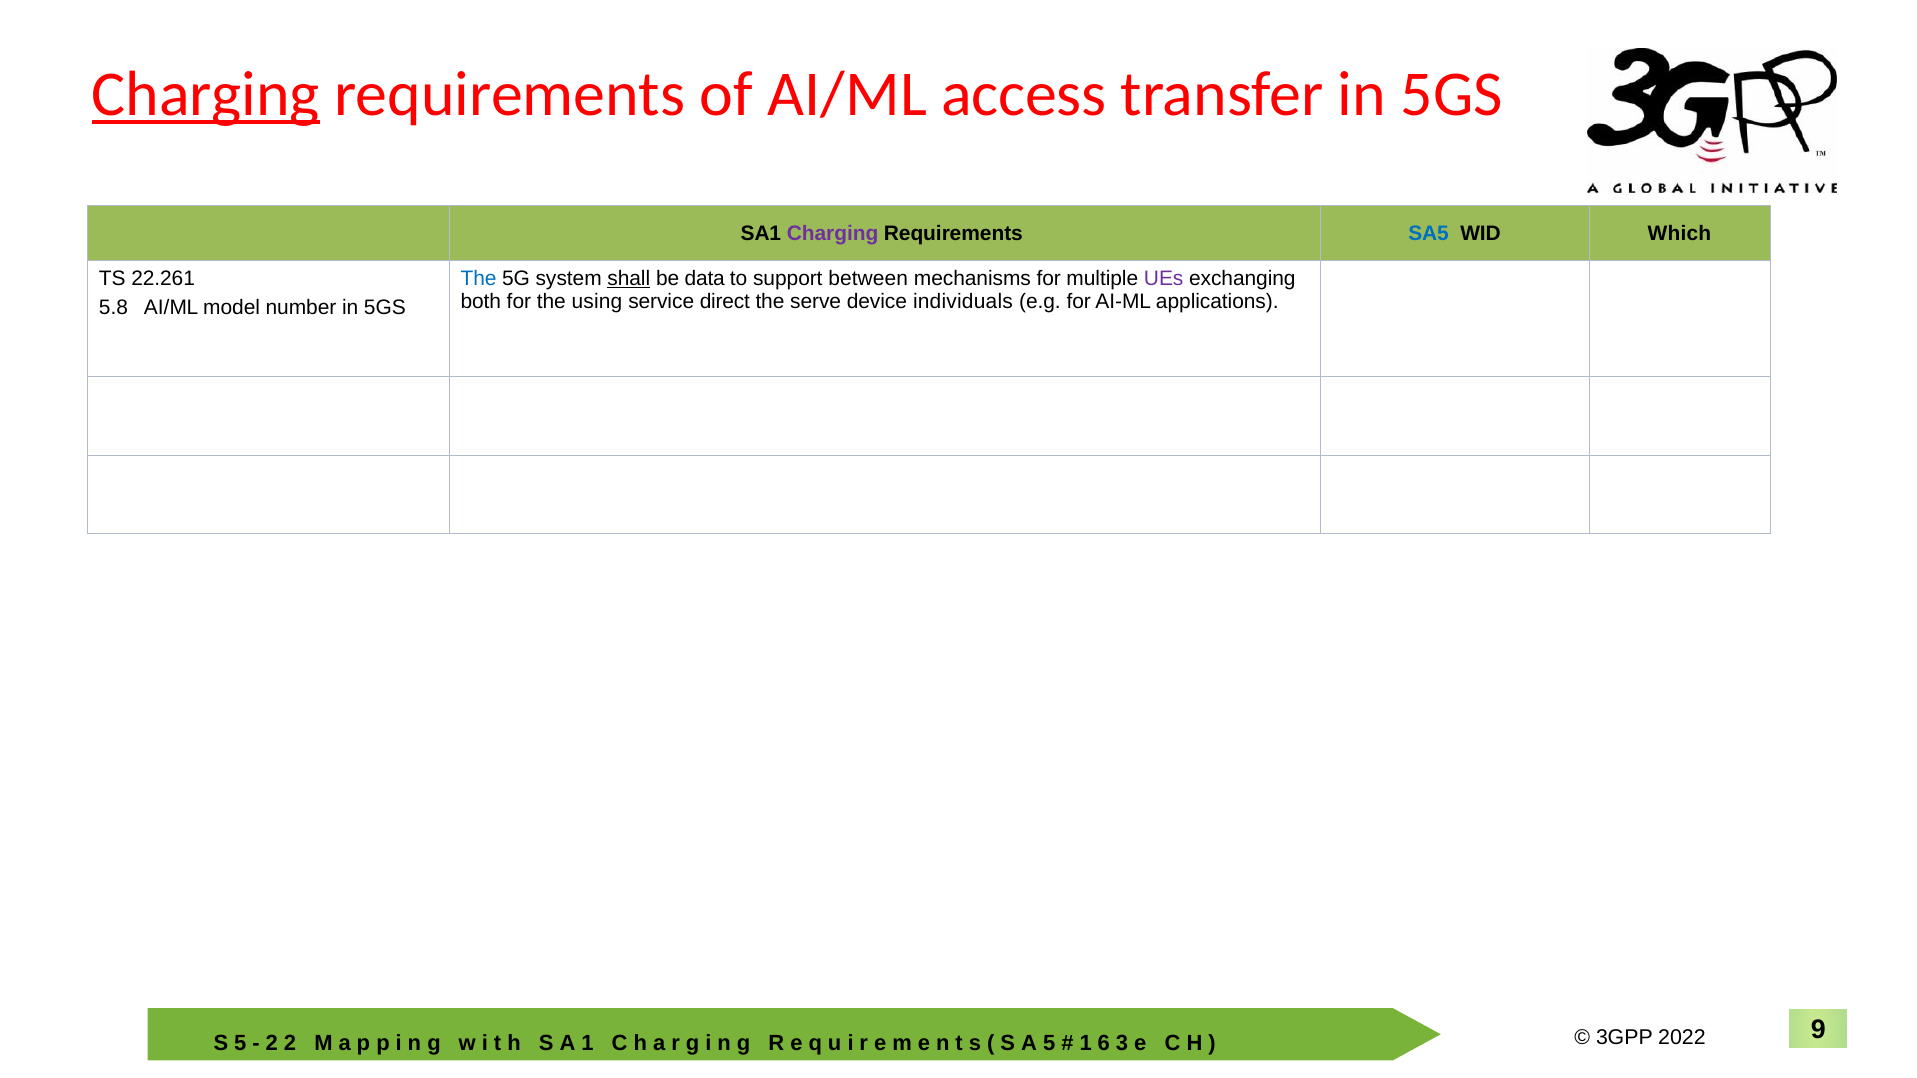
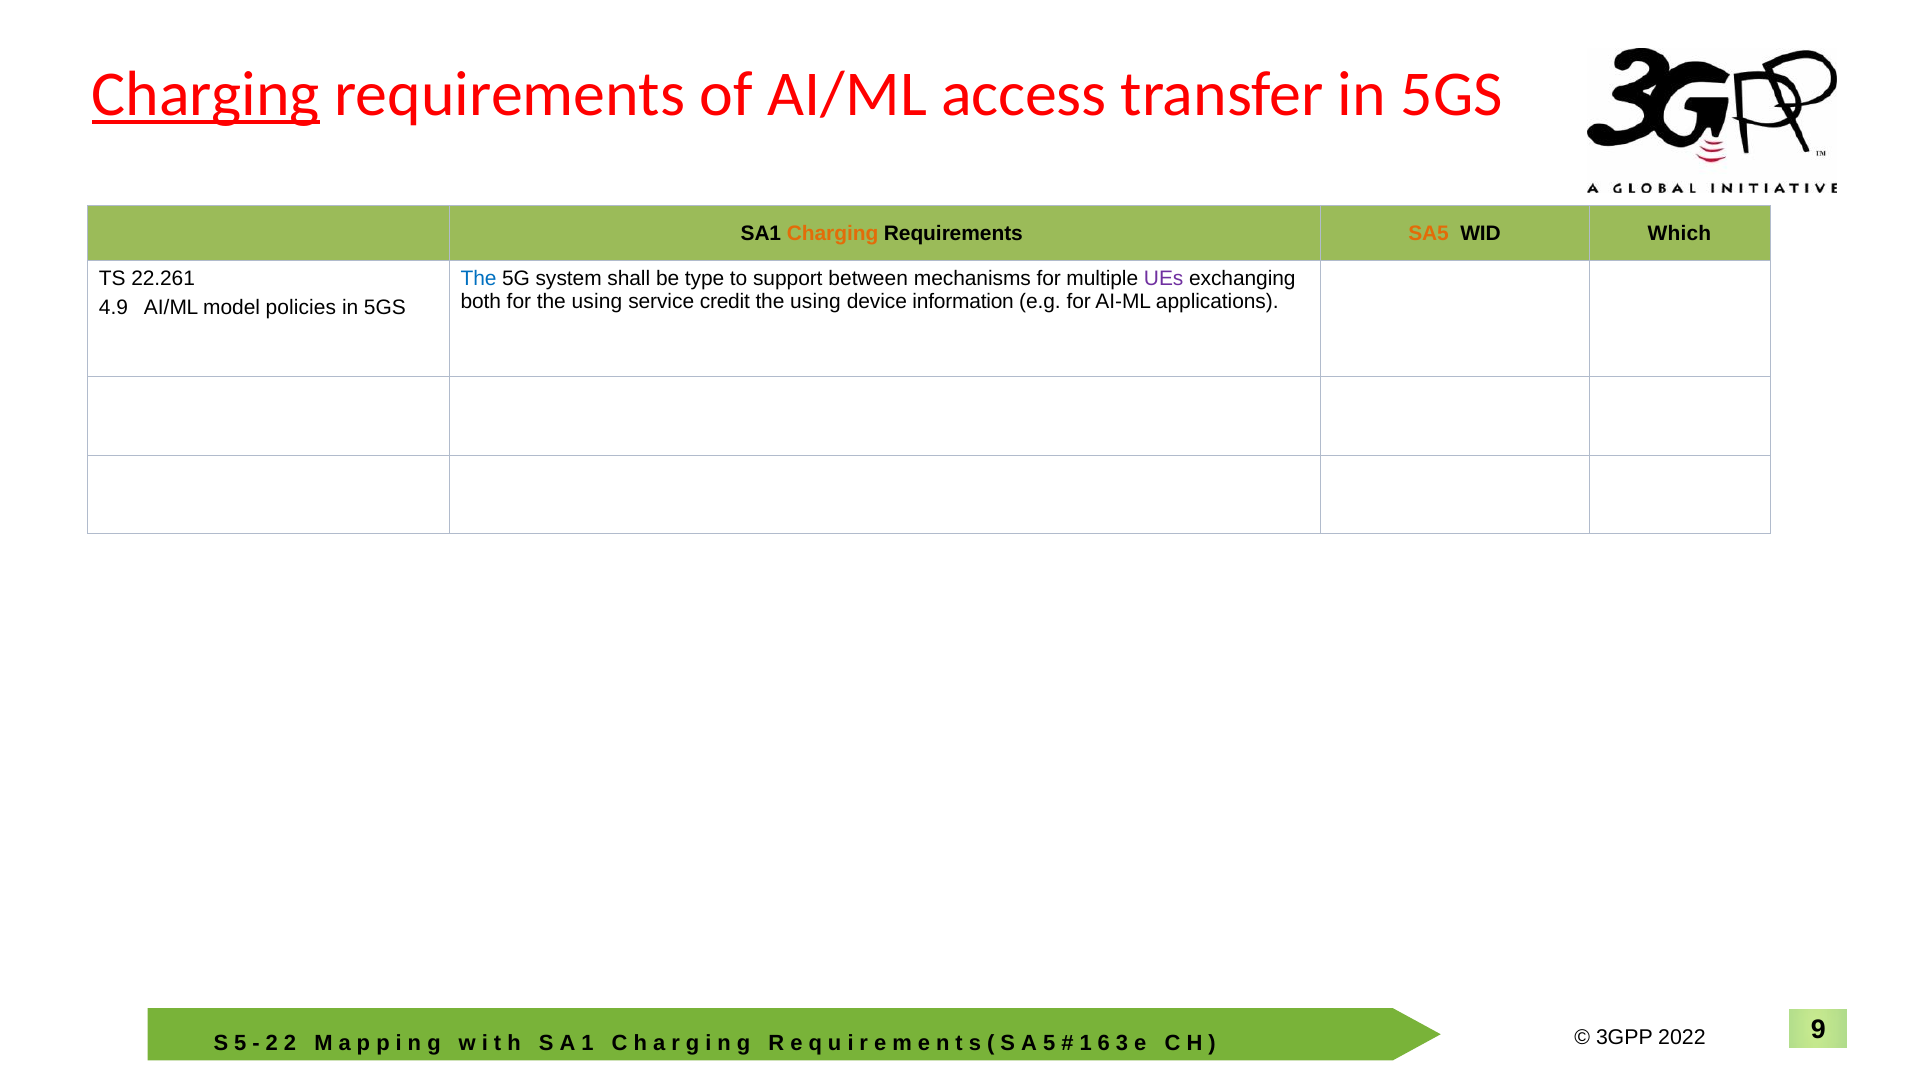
Charging at (833, 234) colour: purple -> orange
SA5 colour: blue -> orange
shall underline: present -> none
data: data -> type
direct: direct -> credit
serve at (816, 302): serve -> using
individuals: individuals -> information
5.8: 5.8 -> 4.9
number: number -> policies
